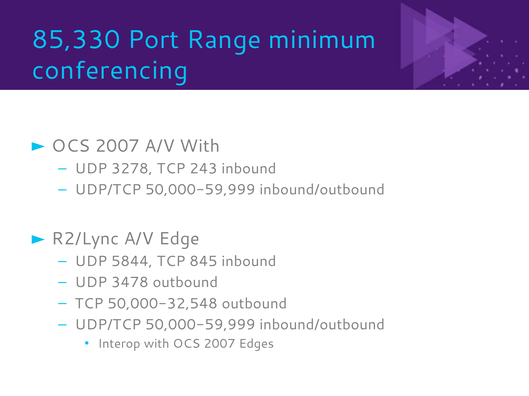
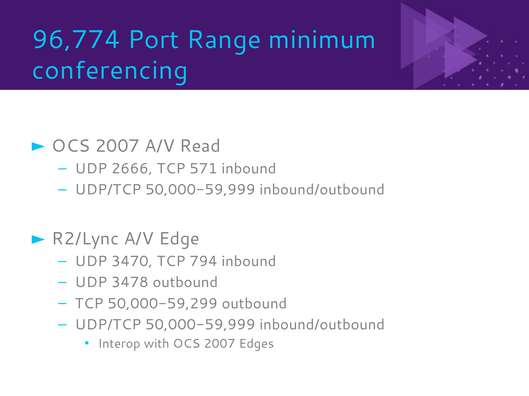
85,330: 85,330 -> 96,774
A/V With: With -> Read
3278: 3278 -> 2666
243: 243 -> 571
5844: 5844 -> 3470
845: 845 -> 794
50,000-32,548: 50,000-32,548 -> 50,000-59,299
